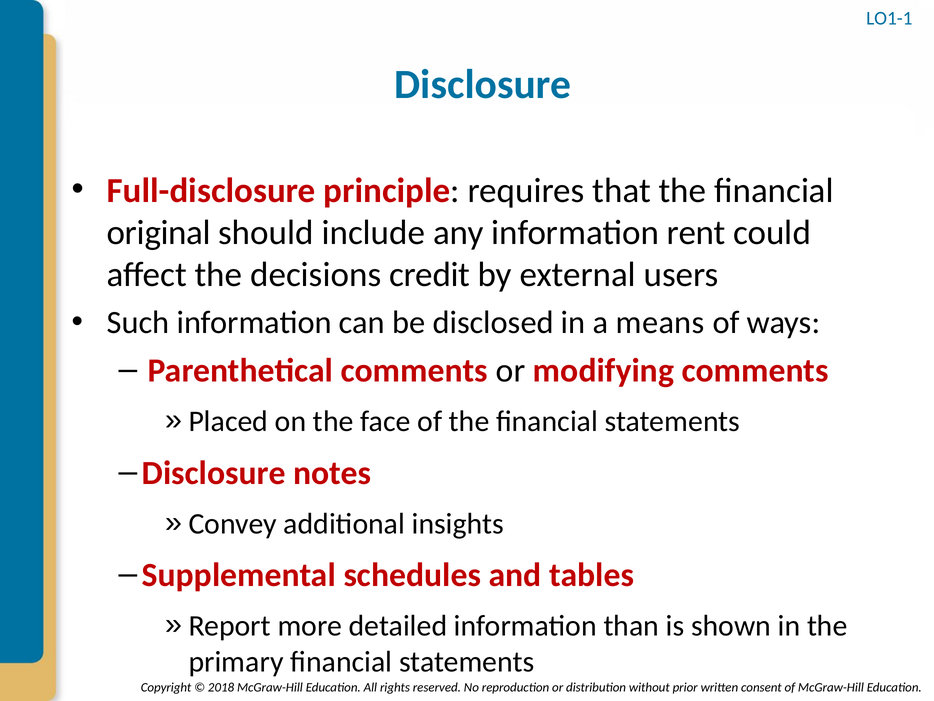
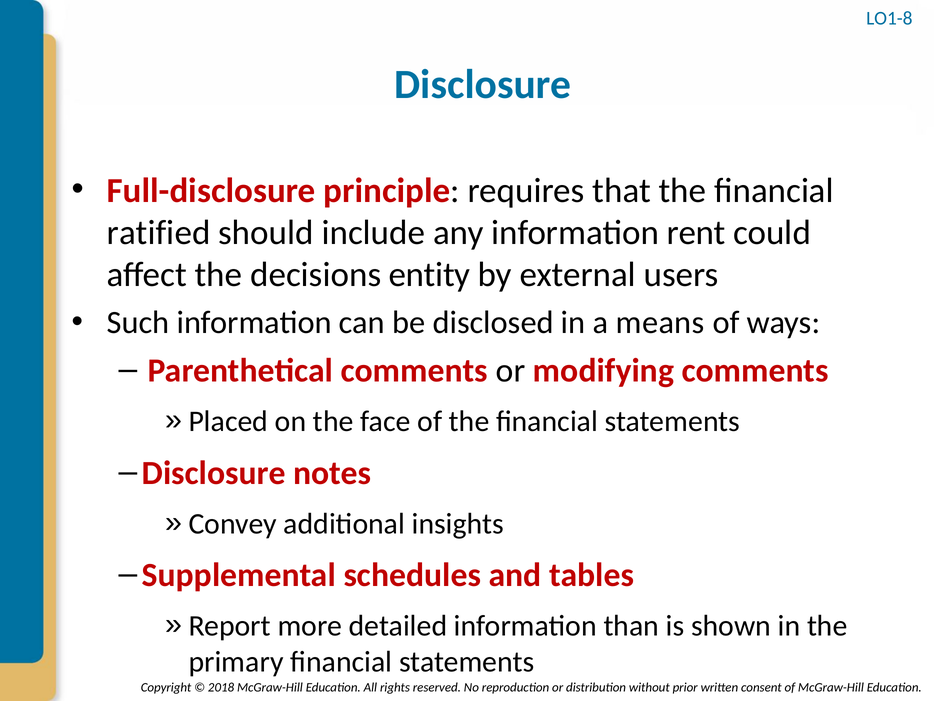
LO1-1: LO1-1 -> LO1-8
original: original -> ratified
credit: credit -> entity
